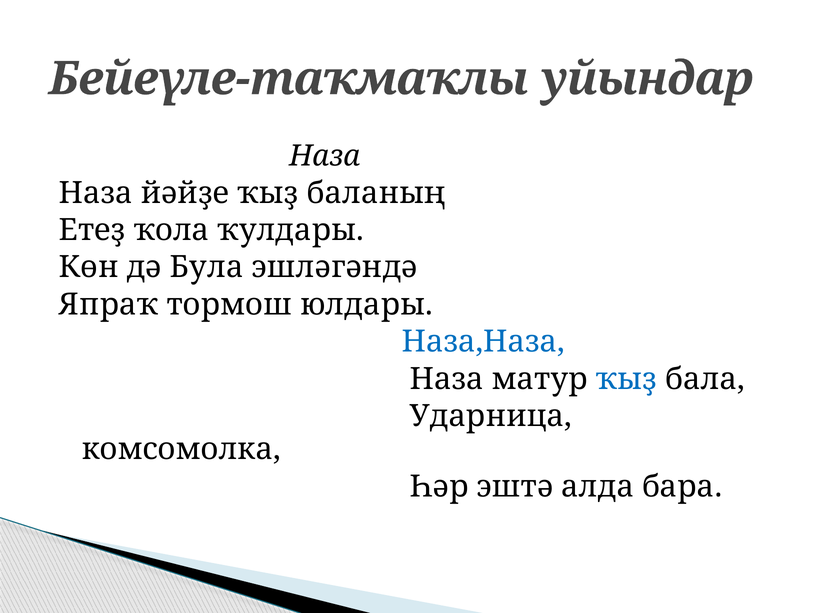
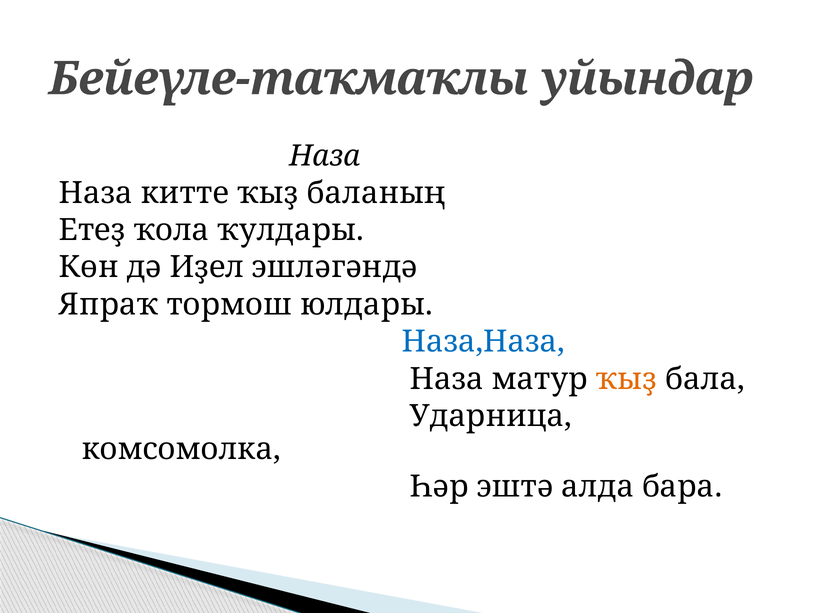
йәйҙе: йәйҙе -> китте
Була: Була -> Иҙел
ҡыҙ at (627, 379) colour: blue -> orange
